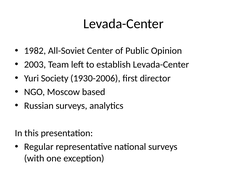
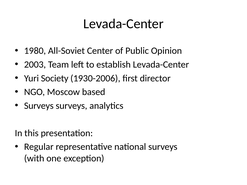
1982: 1982 -> 1980
Russian at (39, 106): Russian -> Surveys
